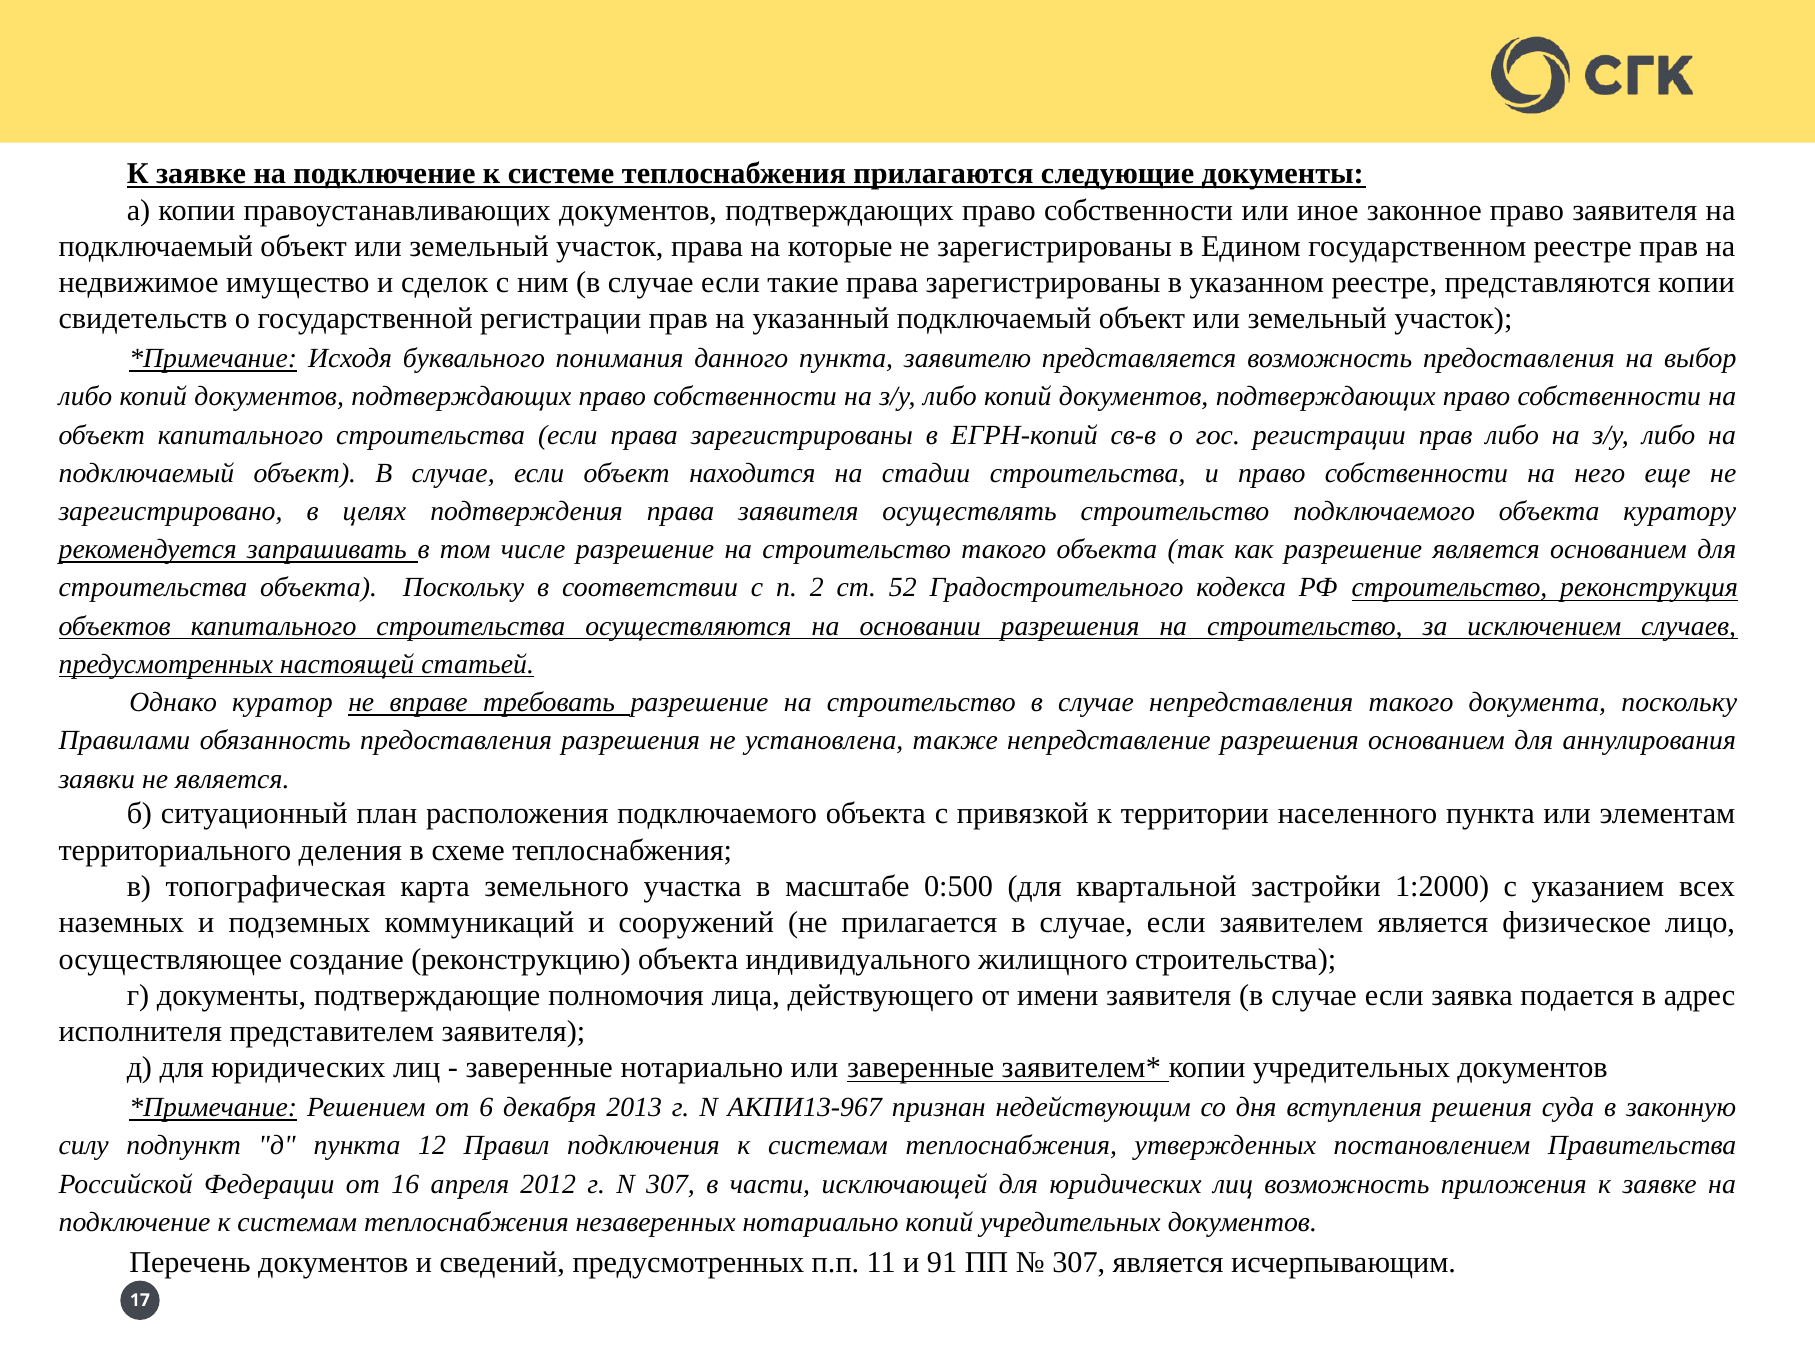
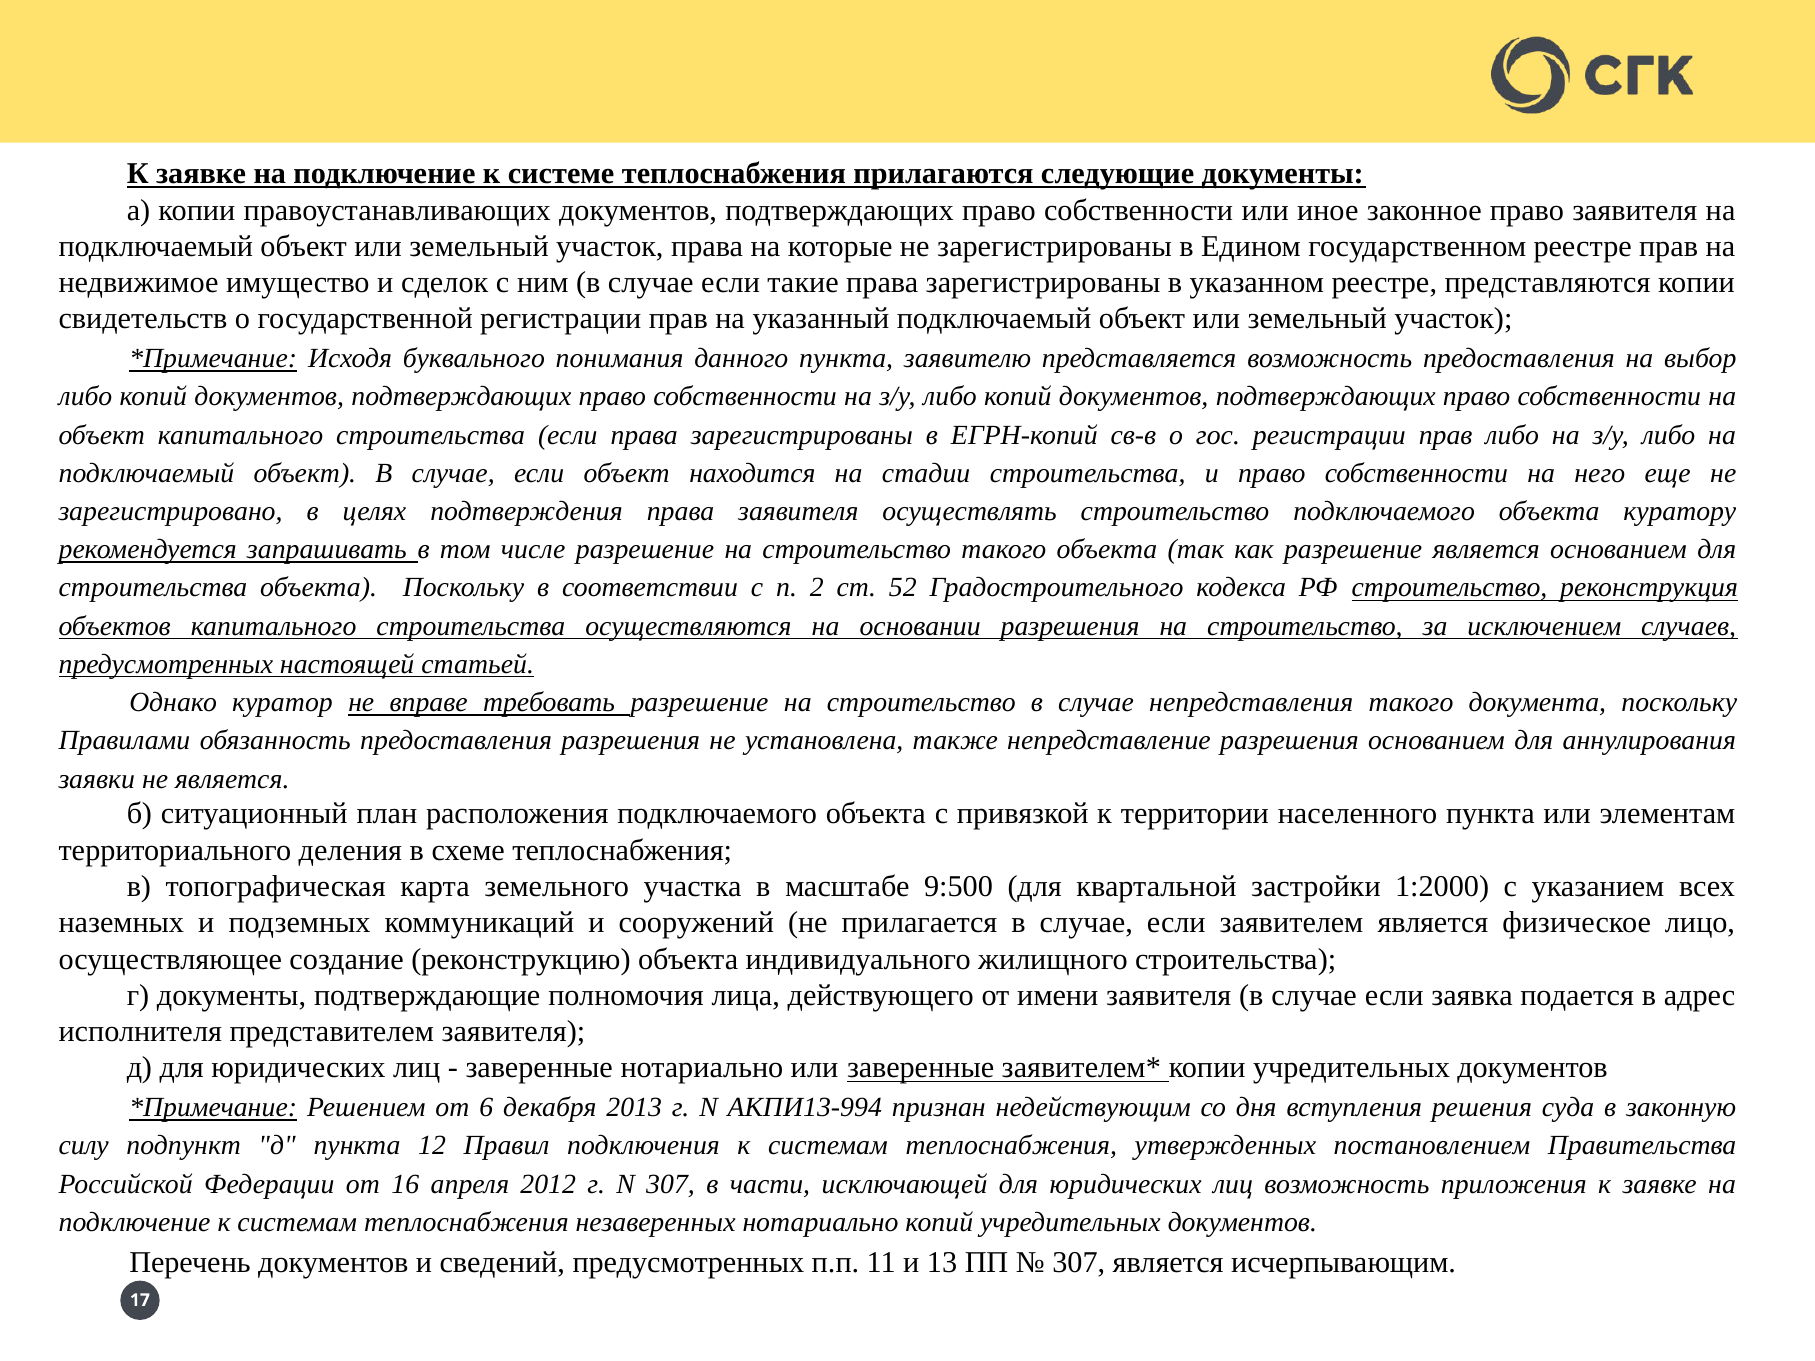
0:500: 0:500 -> 9:500
АКПИ13-967: АКПИ13-967 -> АКПИ13-994
91: 91 -> 13
